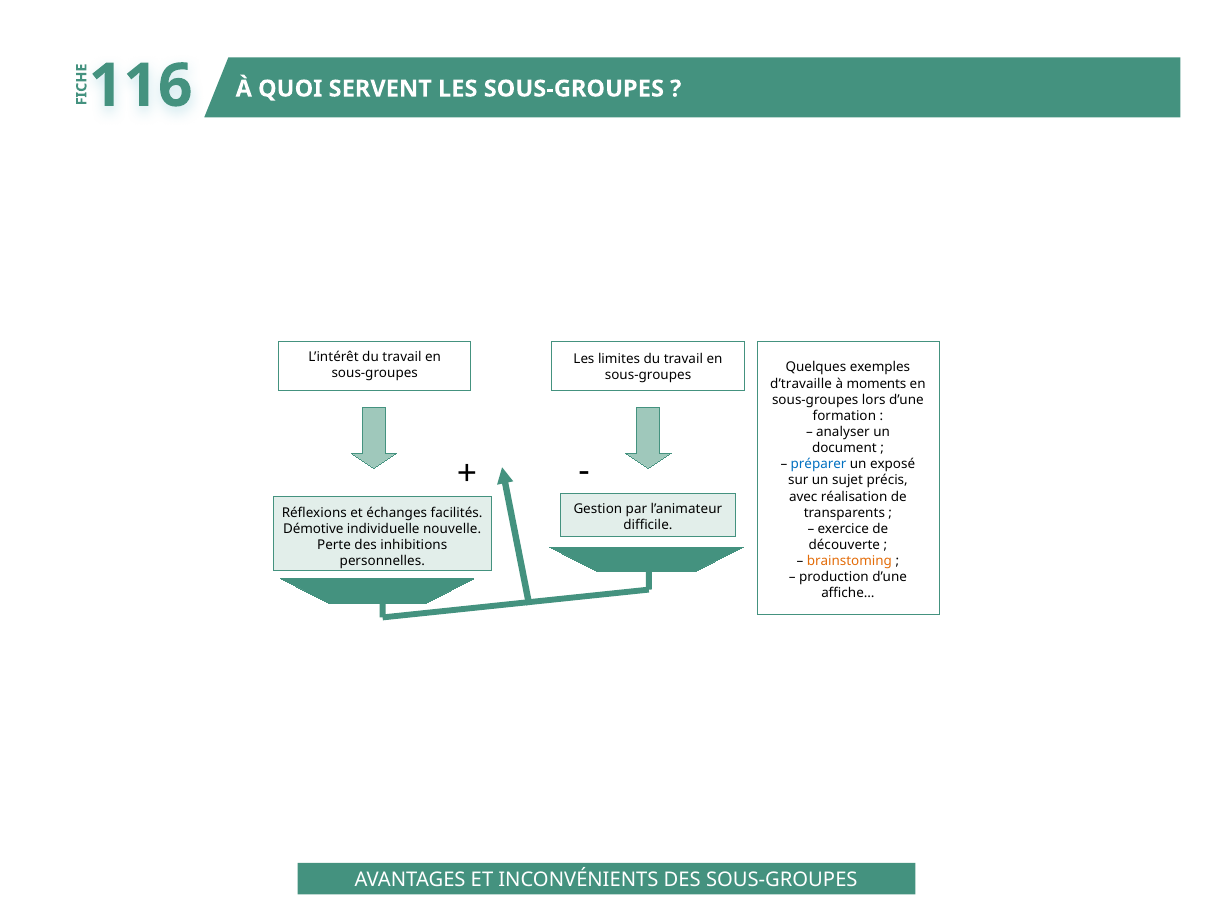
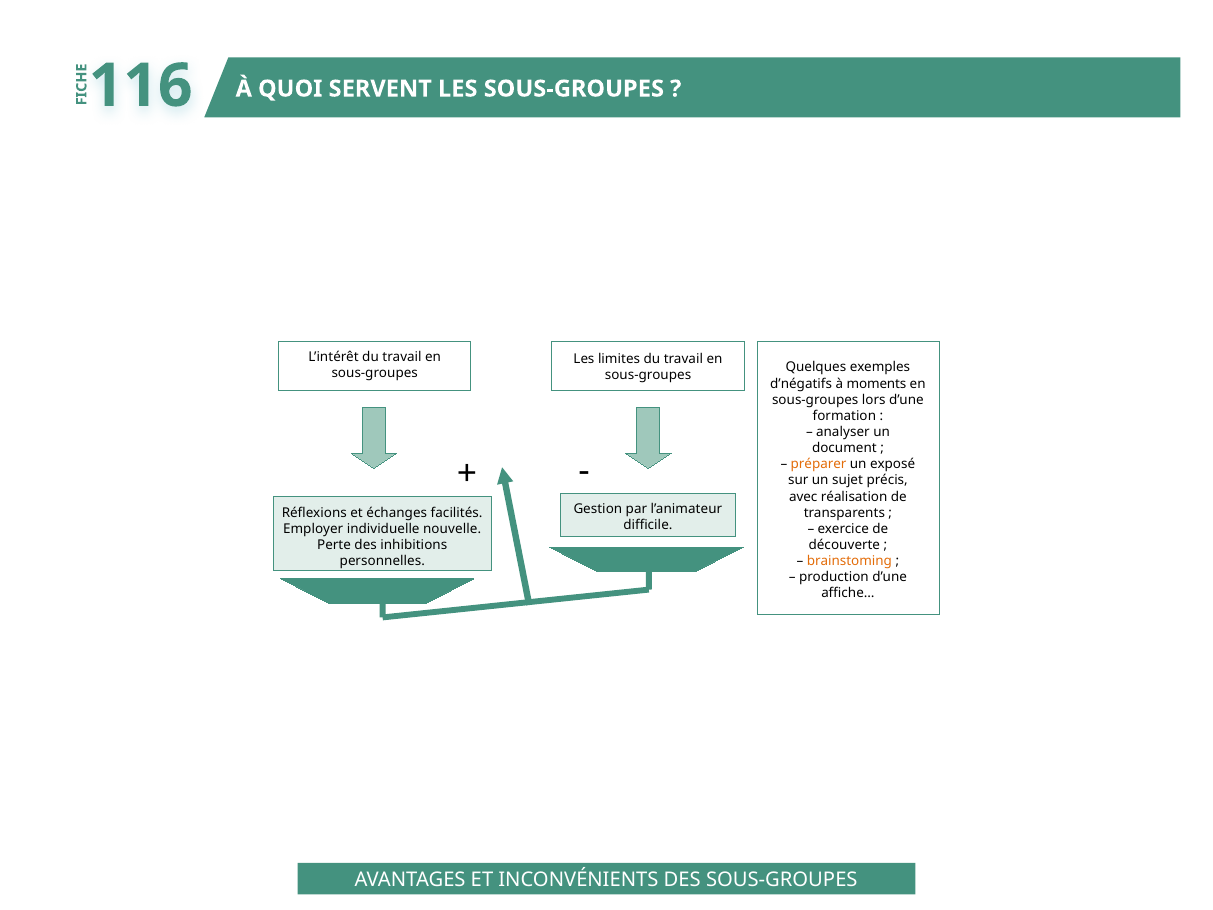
d’travaille: d’travaille -> d’négatifs
préparer colour: blue -> orange
Démotive: Démotive -> Employer
